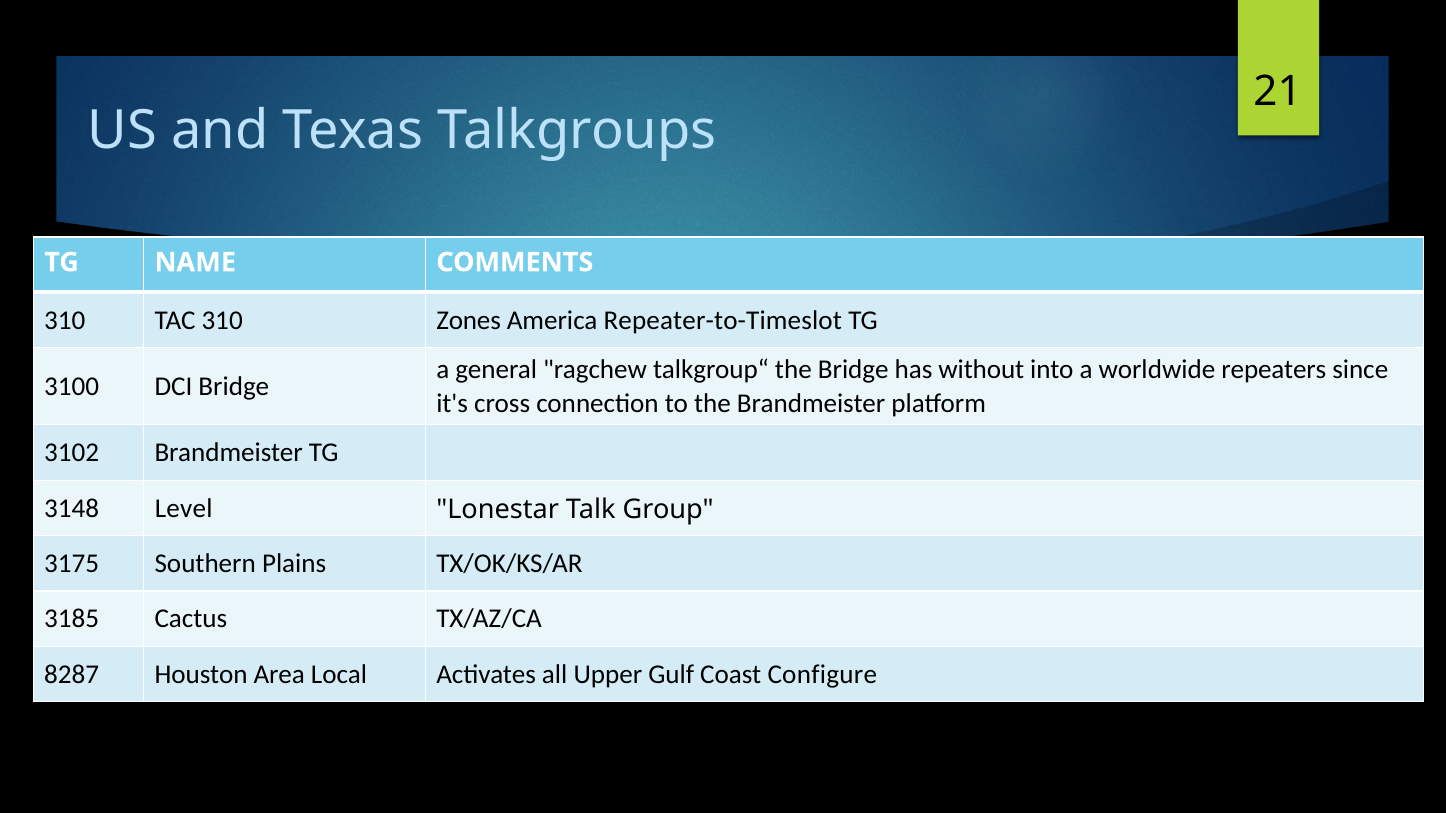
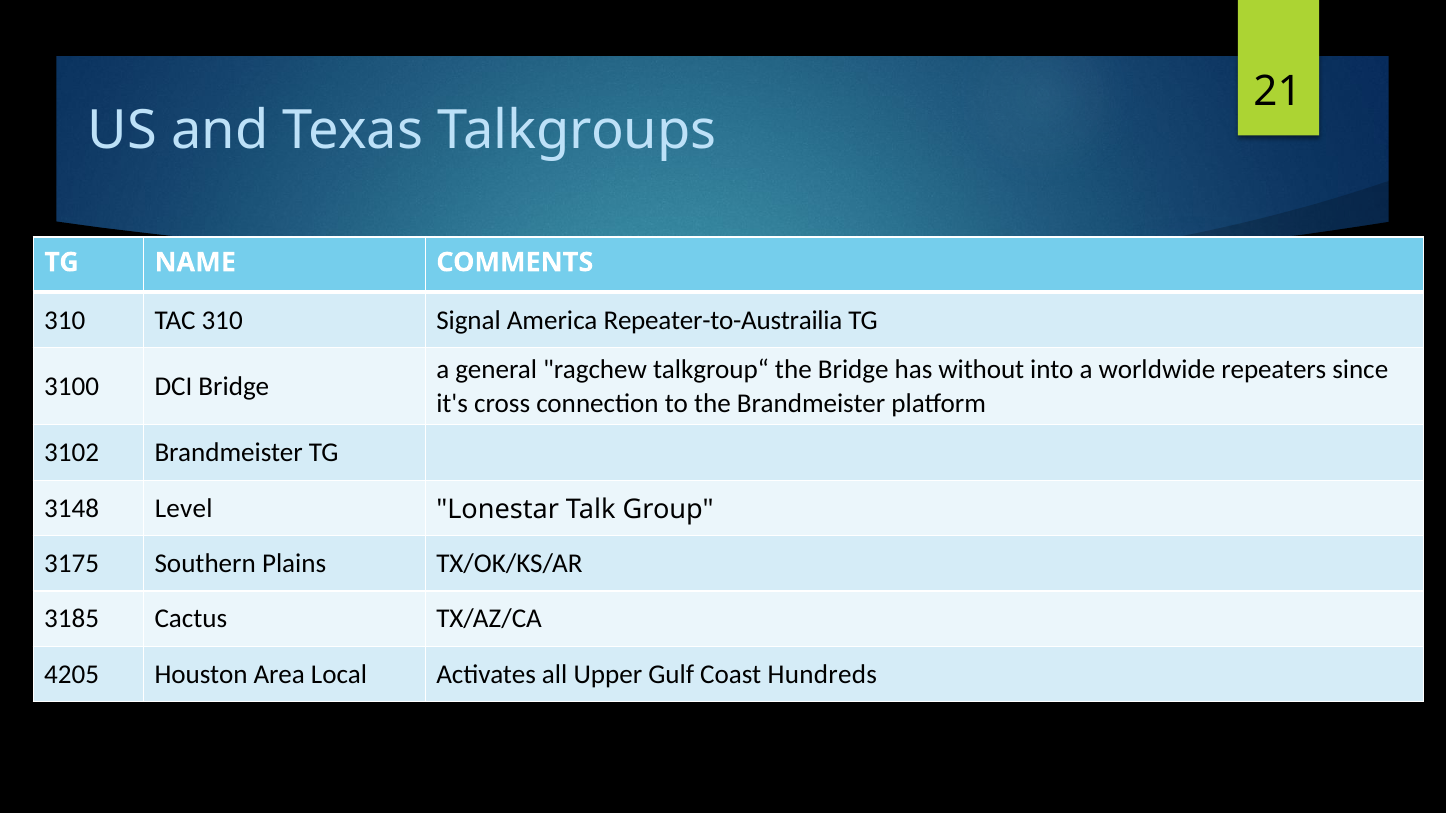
Zones: Zones -> Signal
Repeater-to-Timeslot: Repeater-to-Timeslot -> Repeater-to-Austrailia
8287: 8287 -> 4205
Configure: Configure -> Hundreds
